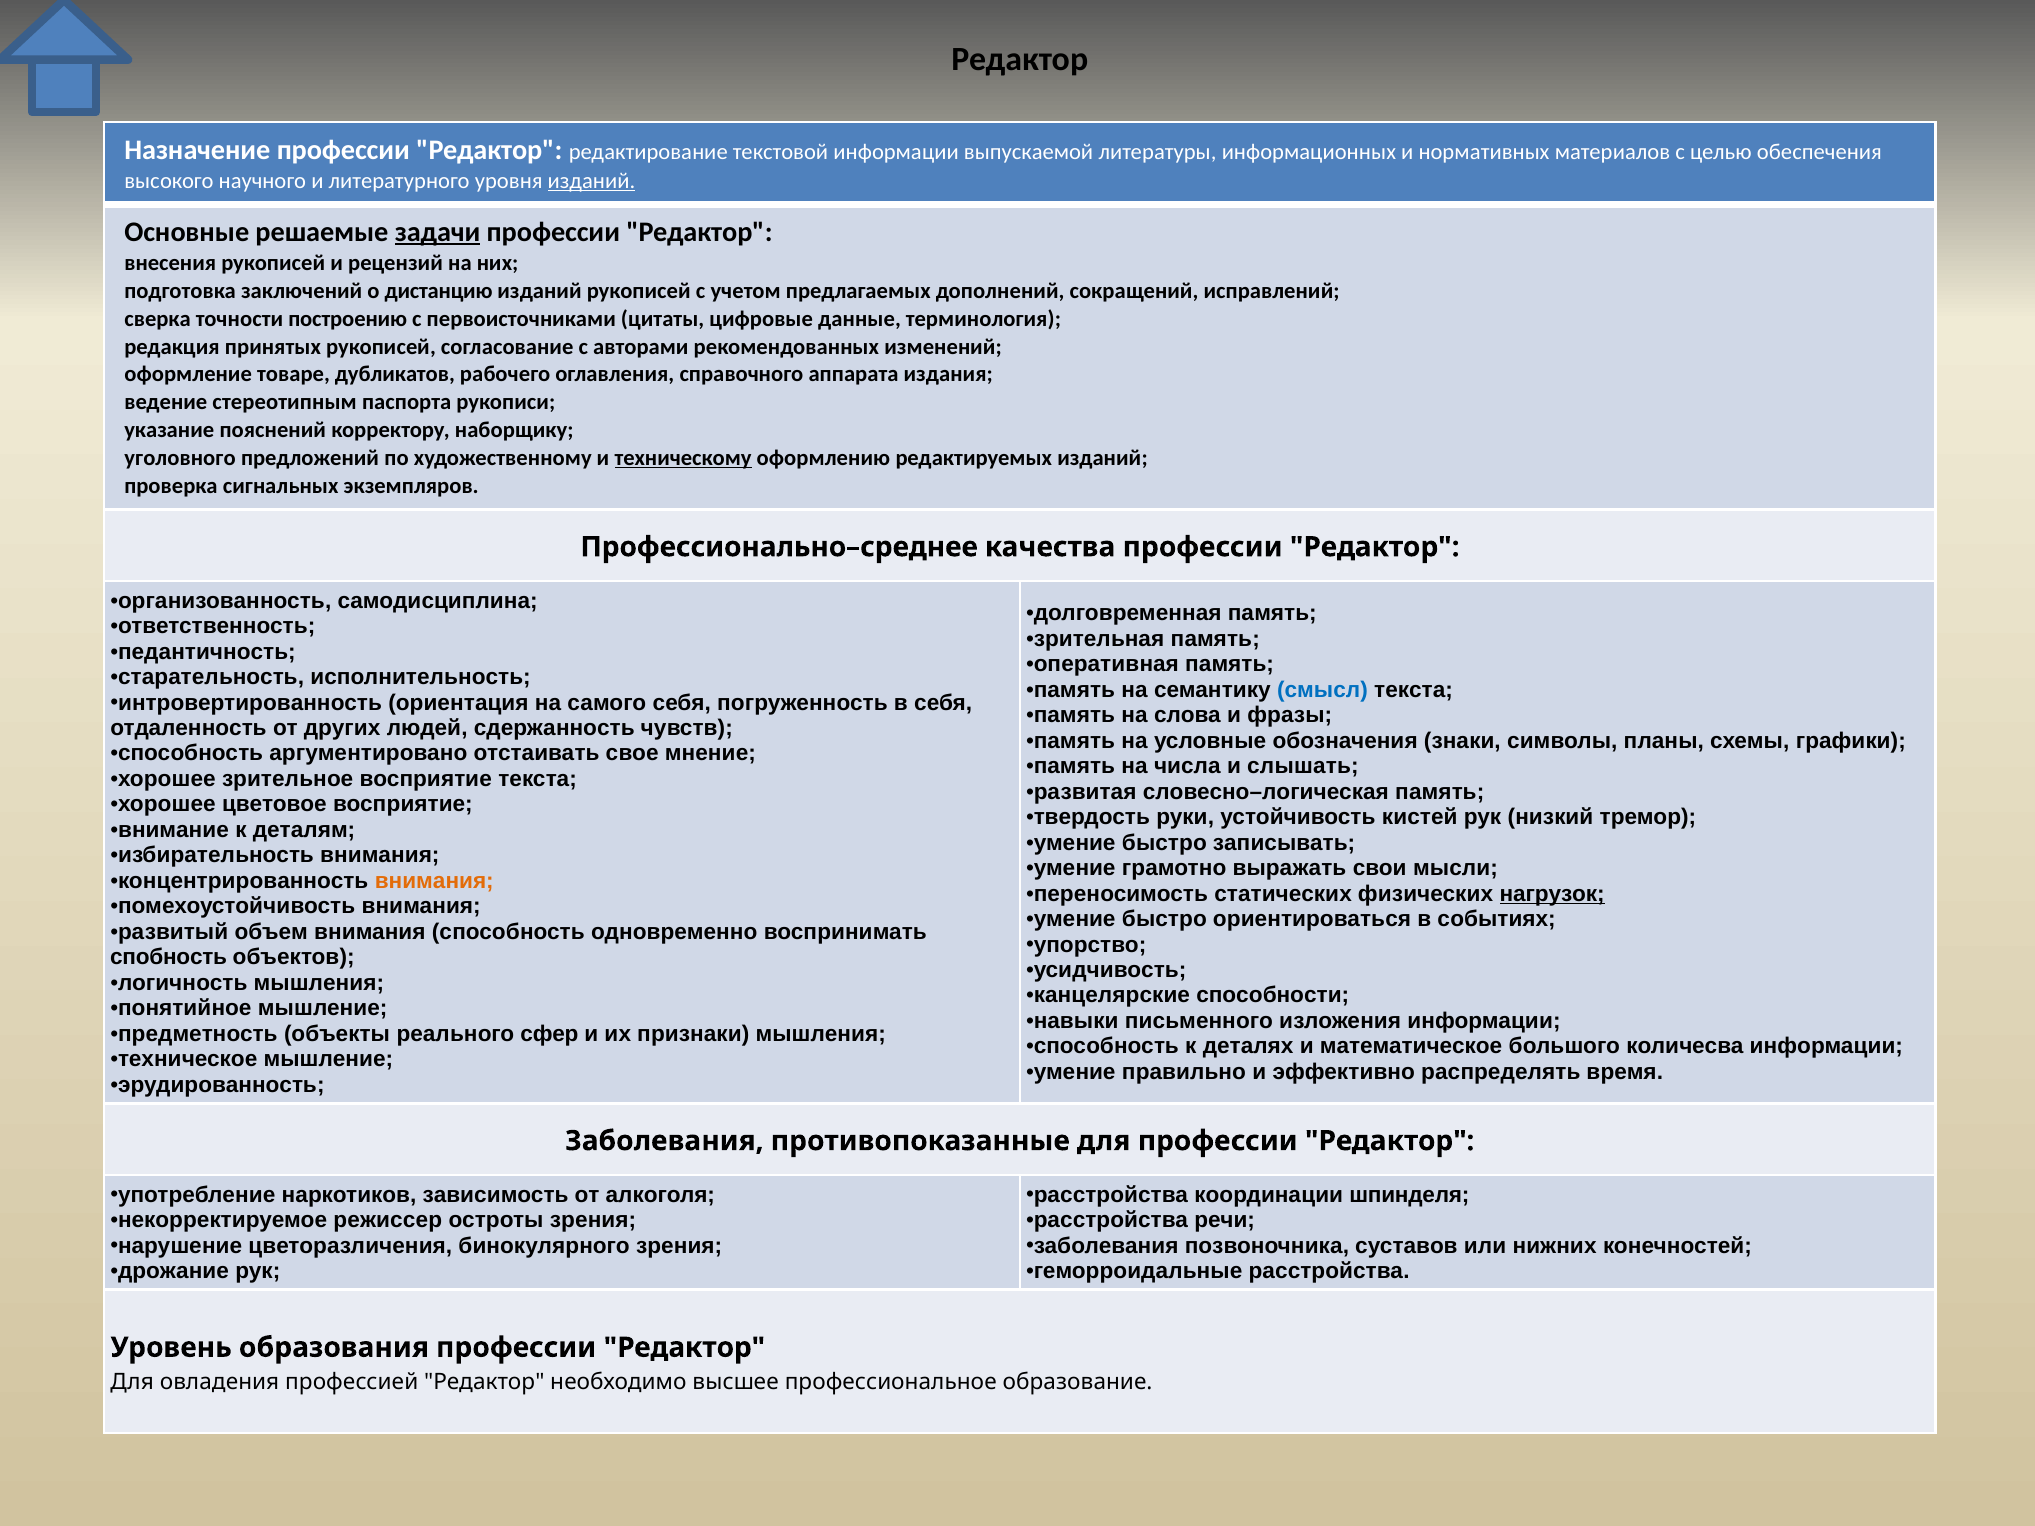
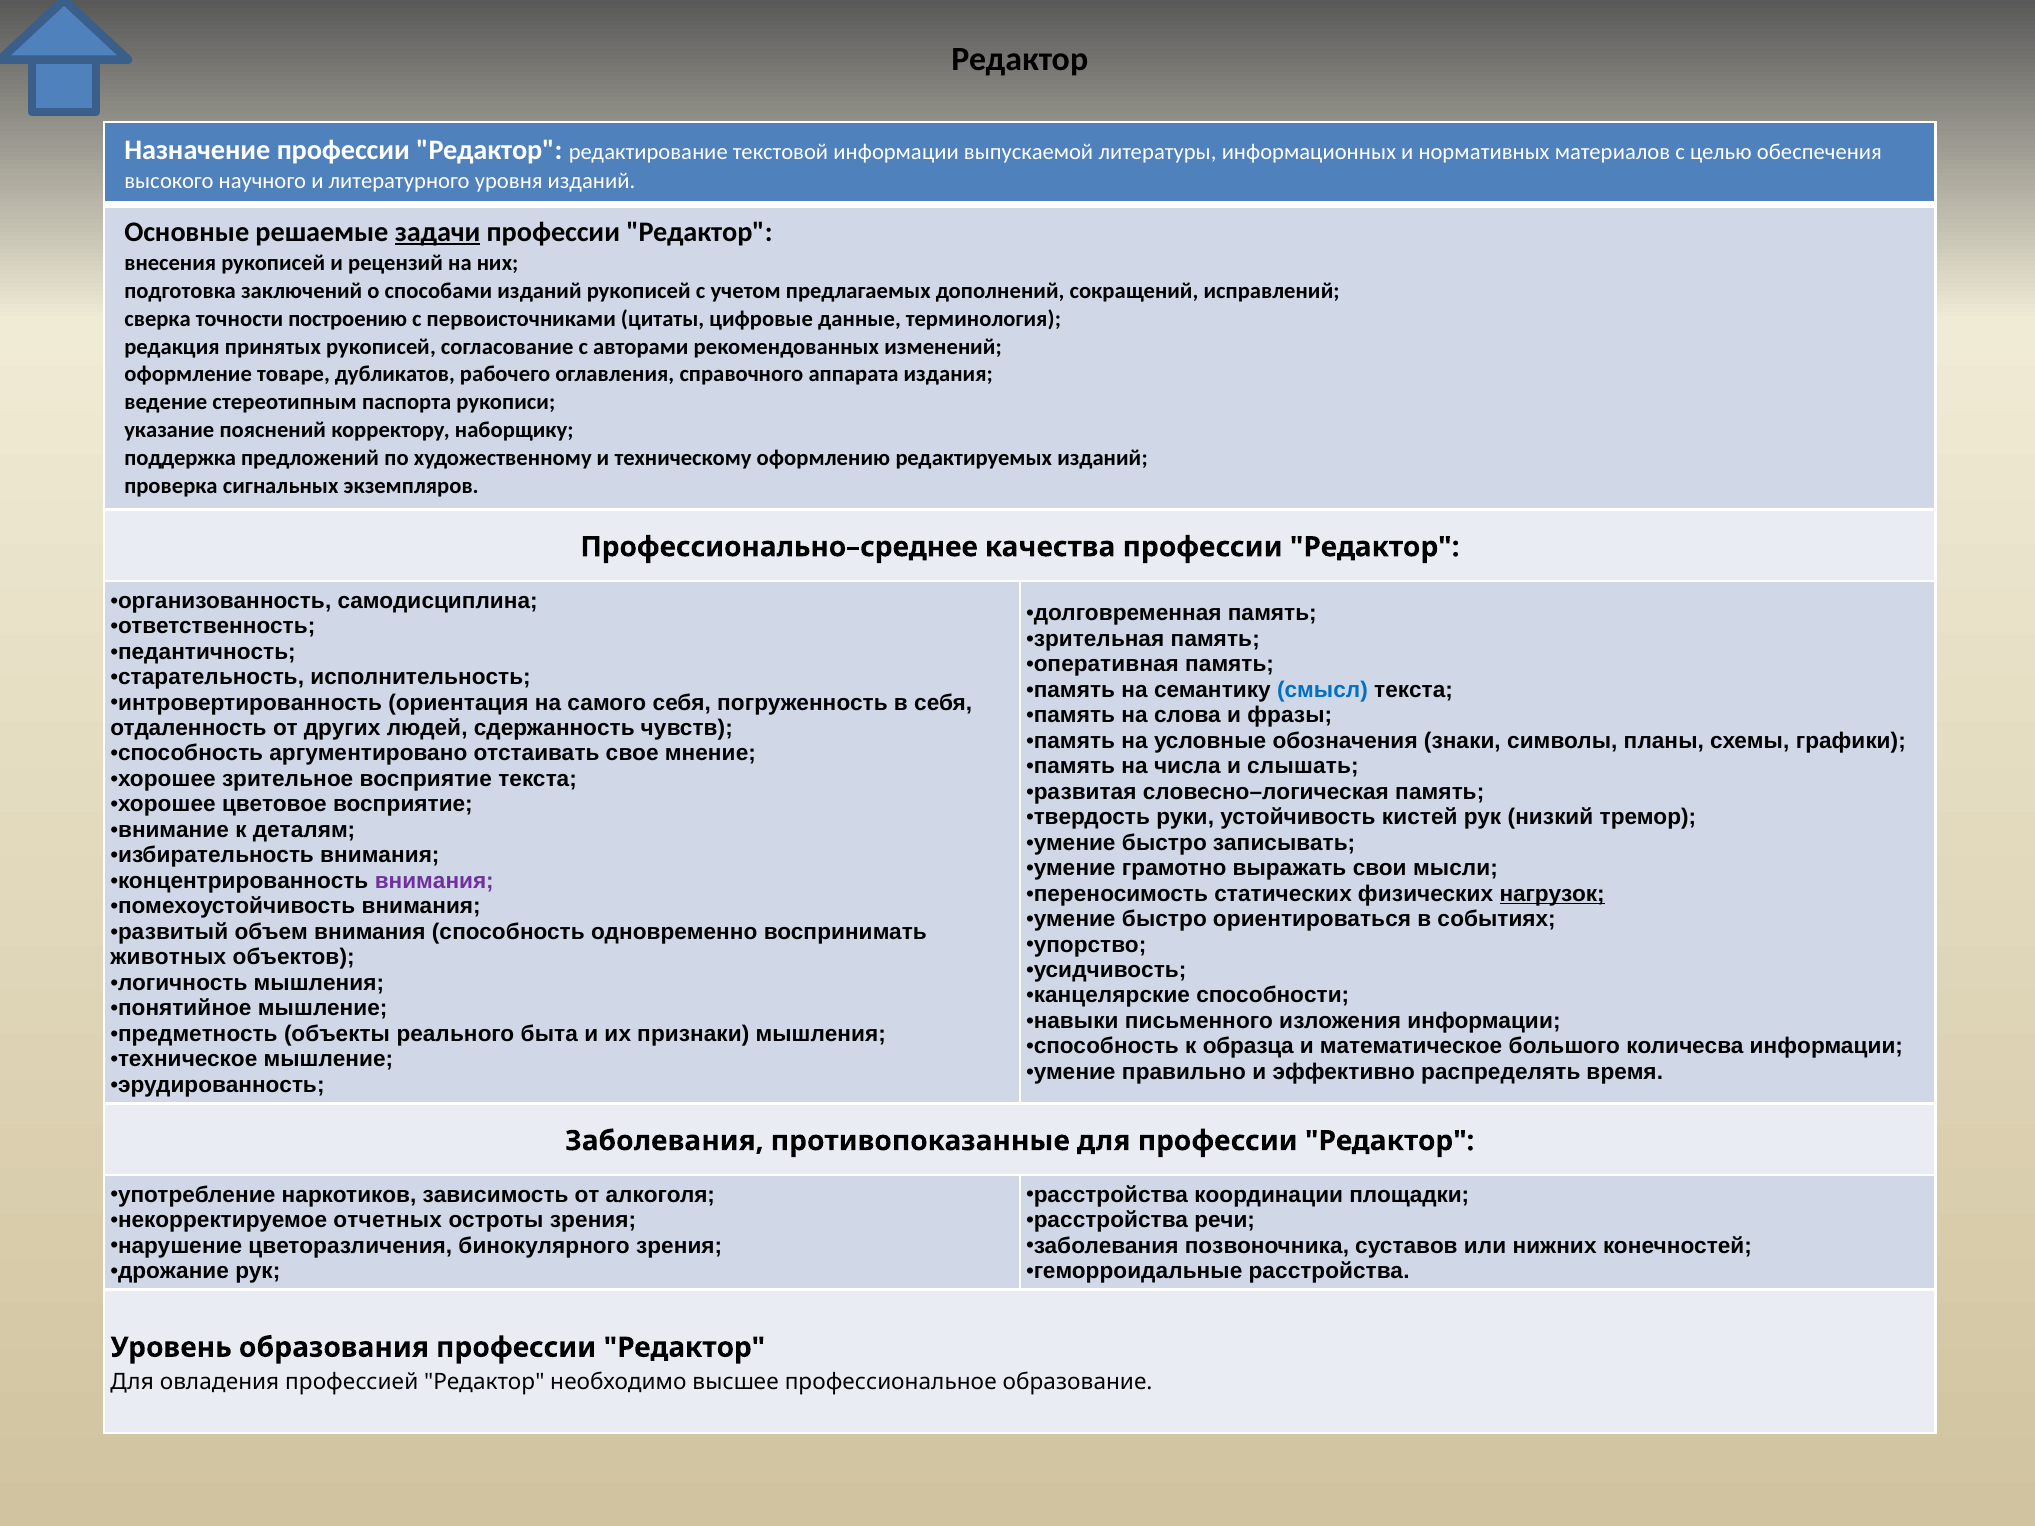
изданий at (591, 181) underline: present -> none
дистанцию: дистанцию -> способами
уголовного: уголовного -> поддержка
техническому underline: present -> none
внимания at (434, 881) colour: orange -> purple
спобность: спобность -> животных
сфер: сфер -> быта
деталях: деталях -> образца
шпинделя: шпинделя -> площадки
режиссер: режиссер -> отчетных
